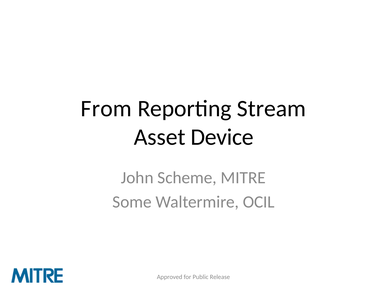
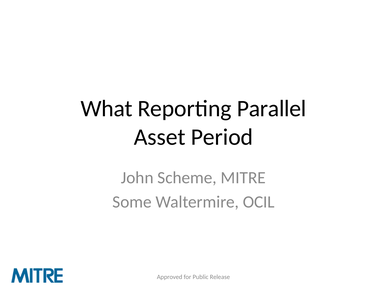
From: From -> What
Stream: Stream -> Parallel
Device: Device -> Period
